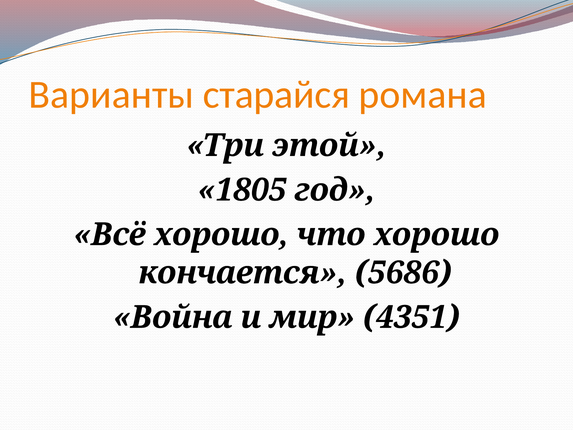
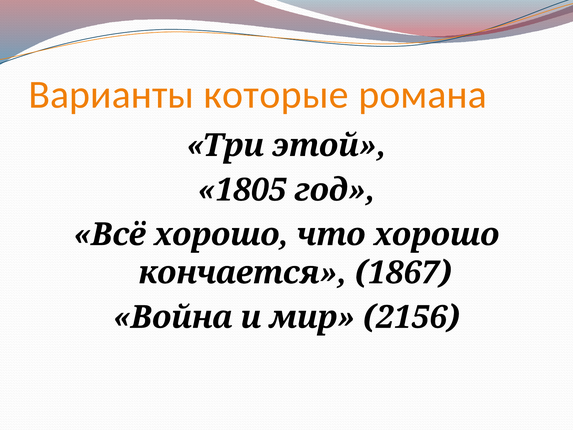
старайся: старайся -> которые
5686: 5686 -> 1867
4351: 4351 -> 2156
